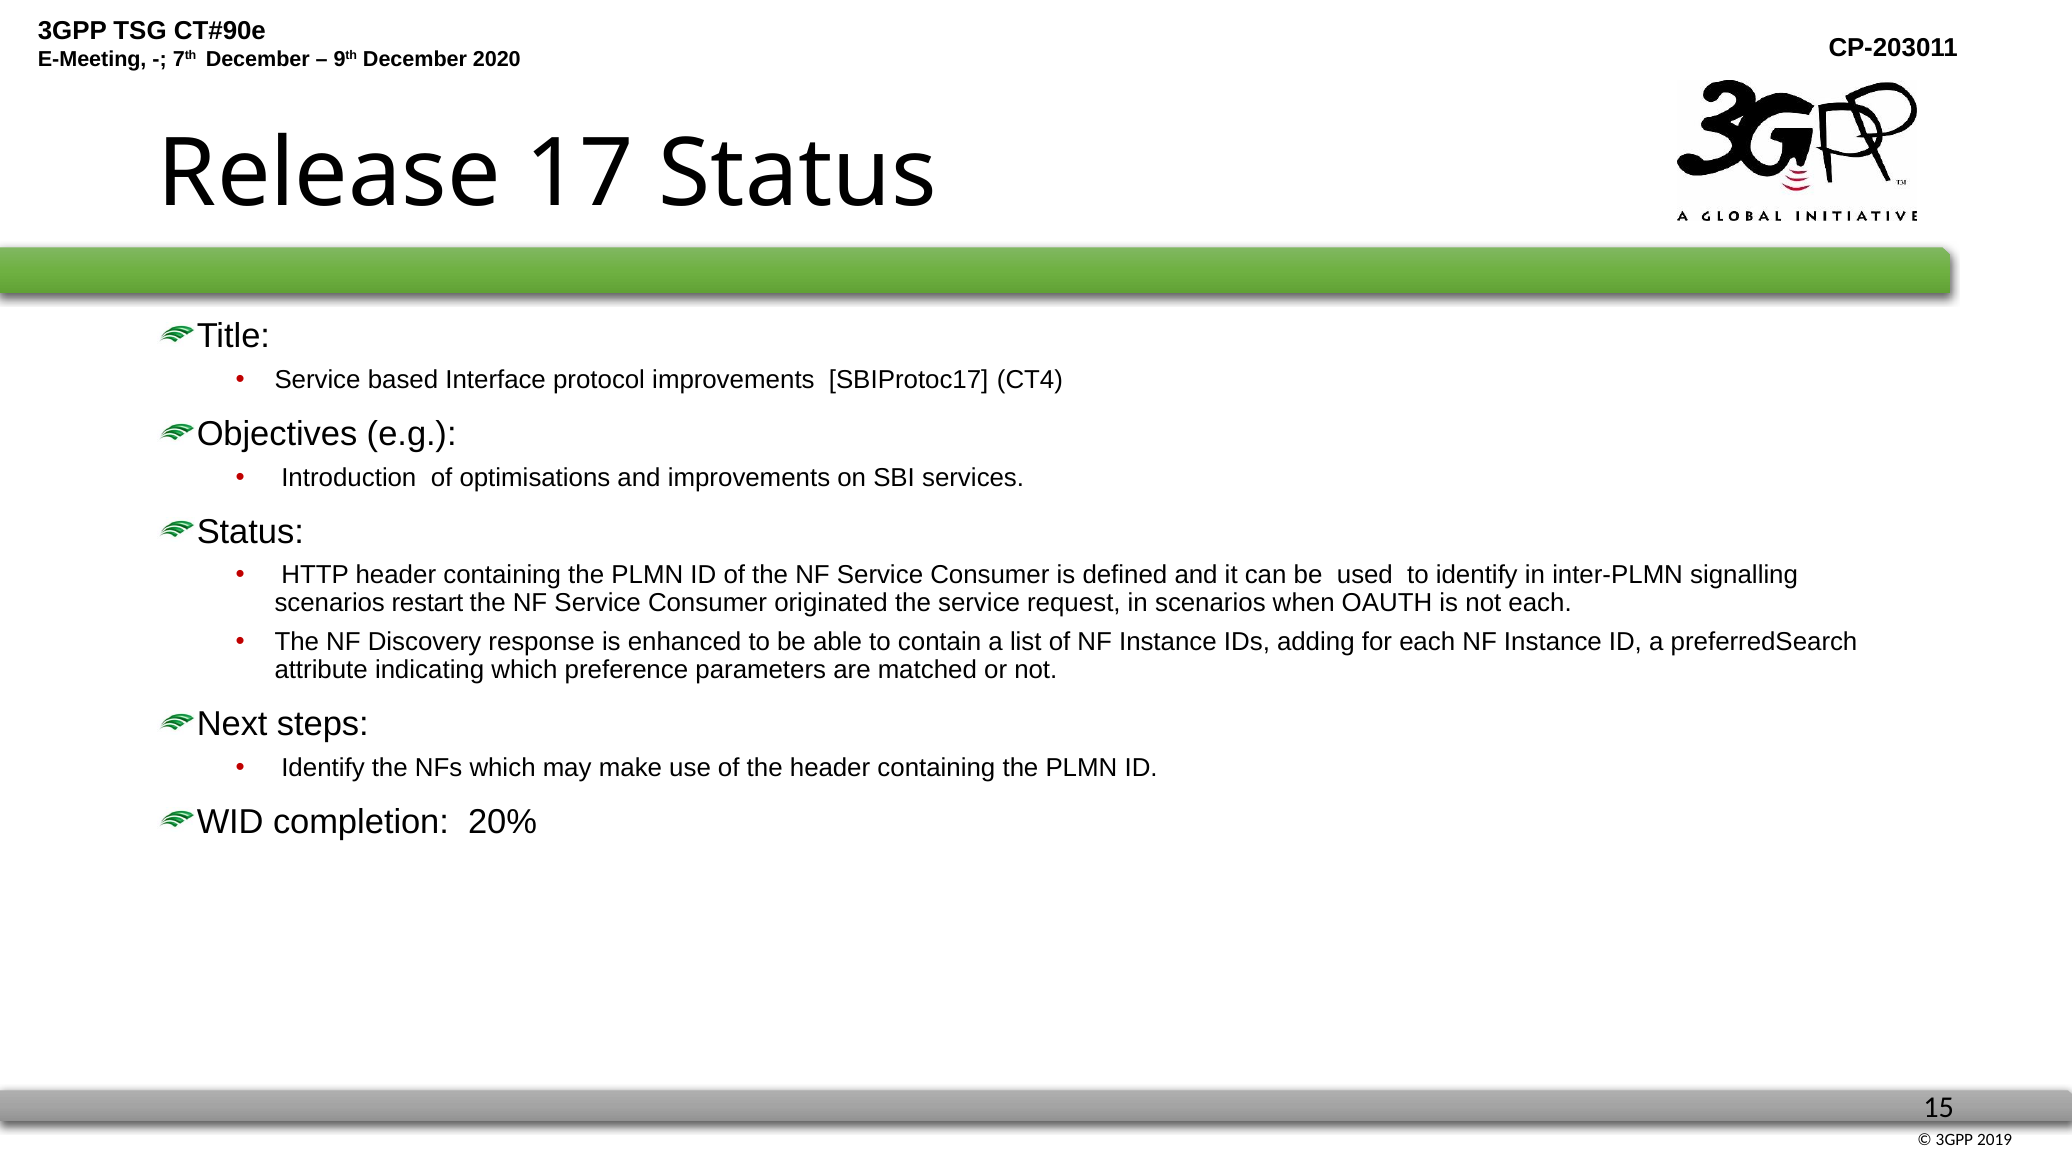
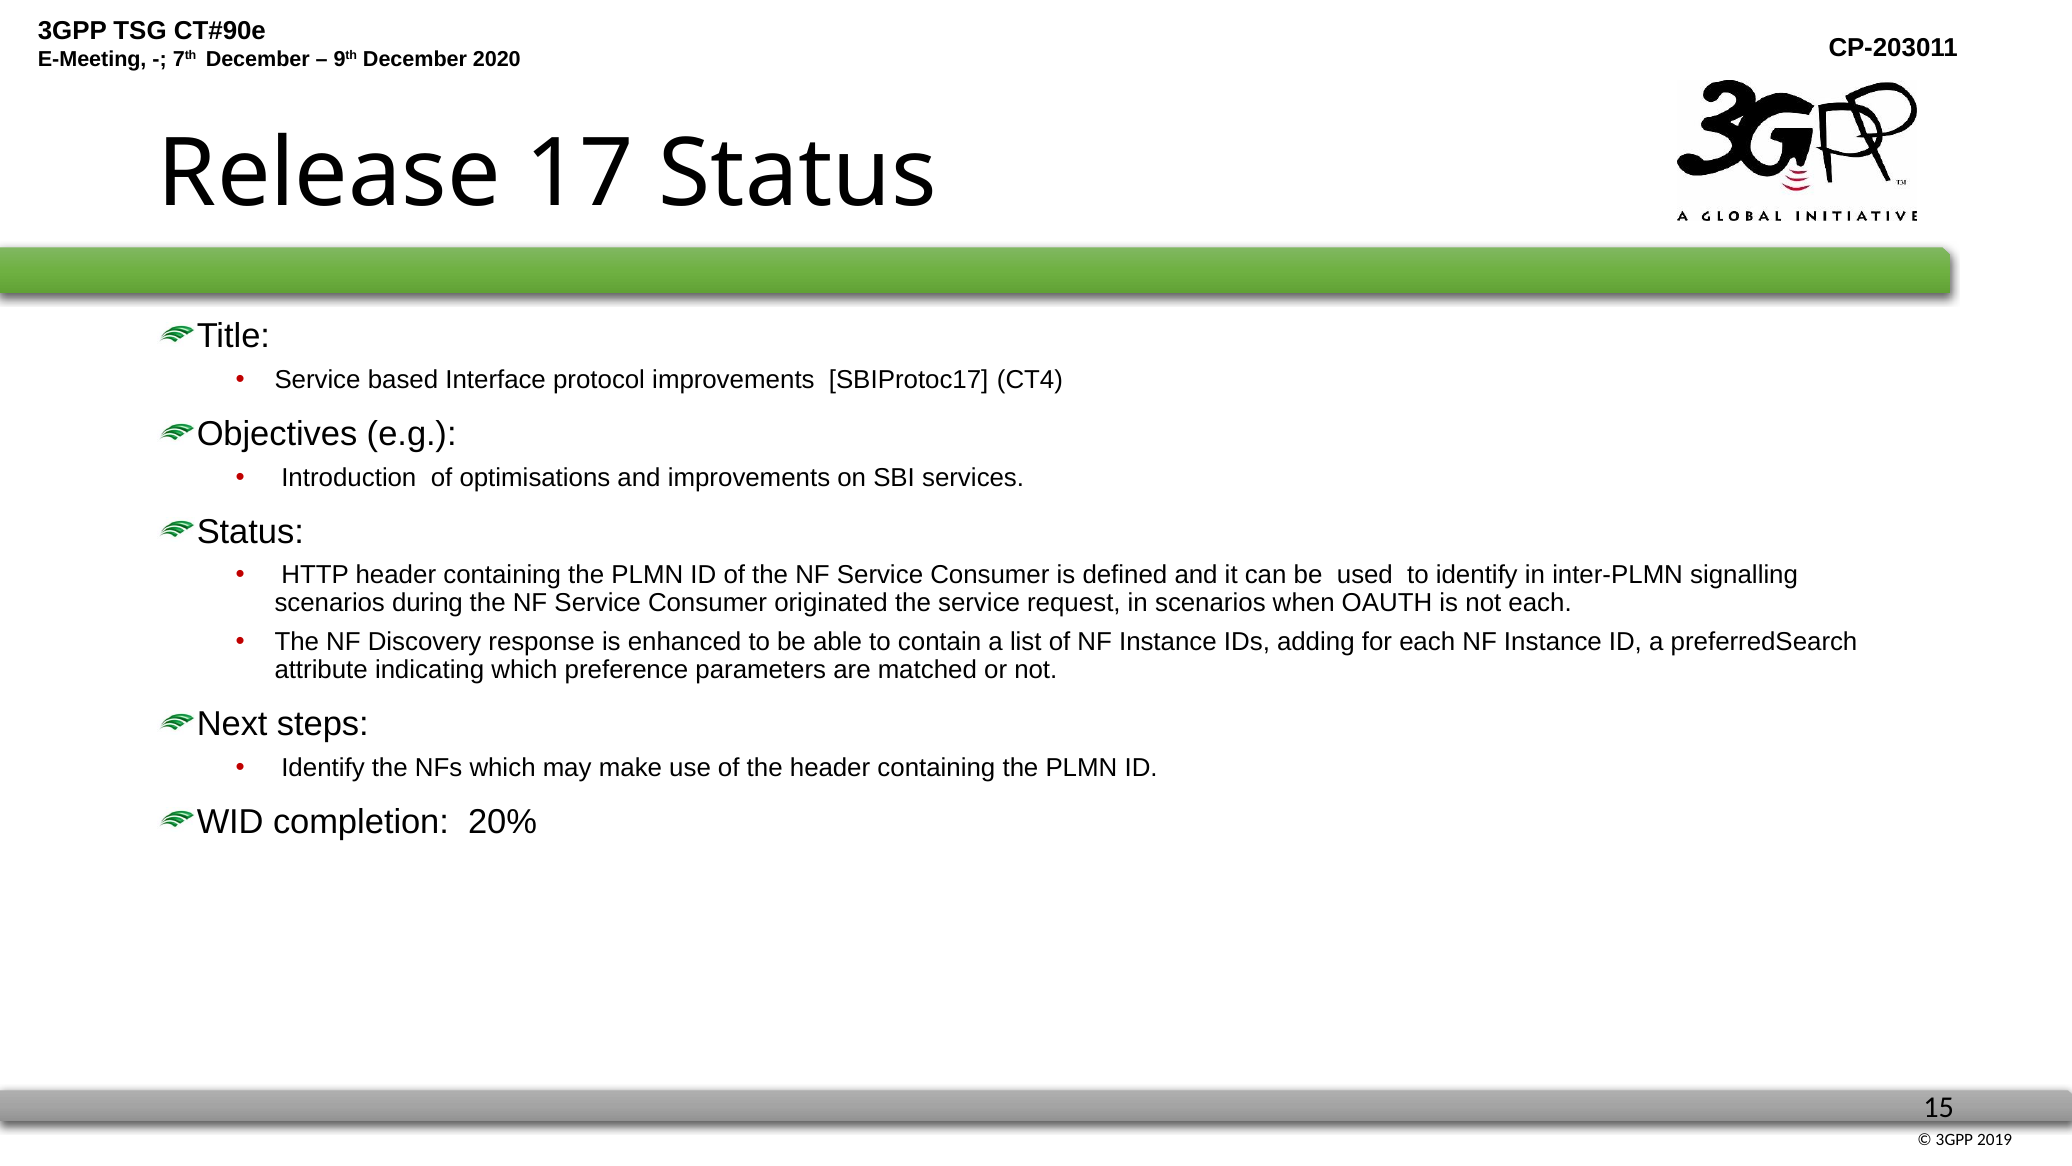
restart: restart -> during
